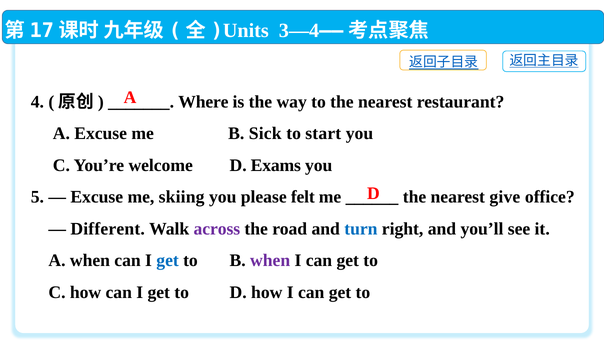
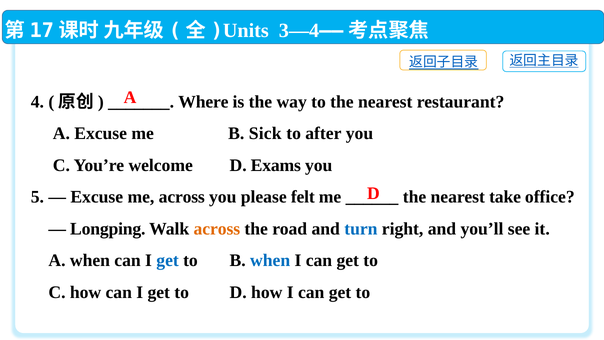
start: start -> after
me skiing: skiing -> across
give: give -> take
Different: Different -> Longping
across at (217, 229) colour: purple -> orange
when at (270, 260) colour: purple -> blue
